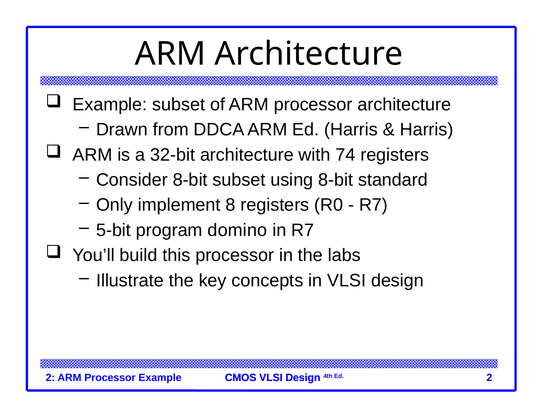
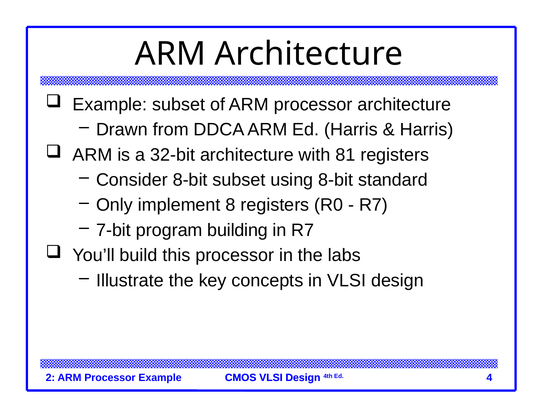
74: 74 -> 81
5-bit: 5-bit -> 7-bit
domino: domino -> building
Example 2: 2 -> 4
